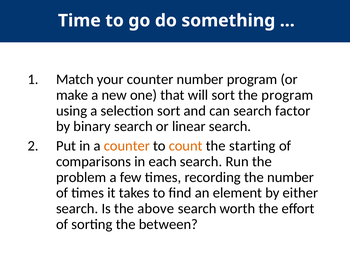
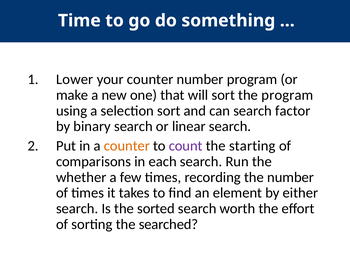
Match: Match -> Lower
count colour: orange -> purple
problem: problem -> whether
above: above -> sorted
between: between -> searched
